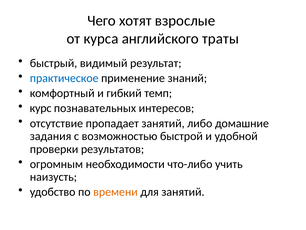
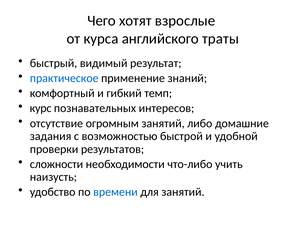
пропадает: пропадает -> огромным
огромным: огромным -> сложности
времени colour: orange -> blue
